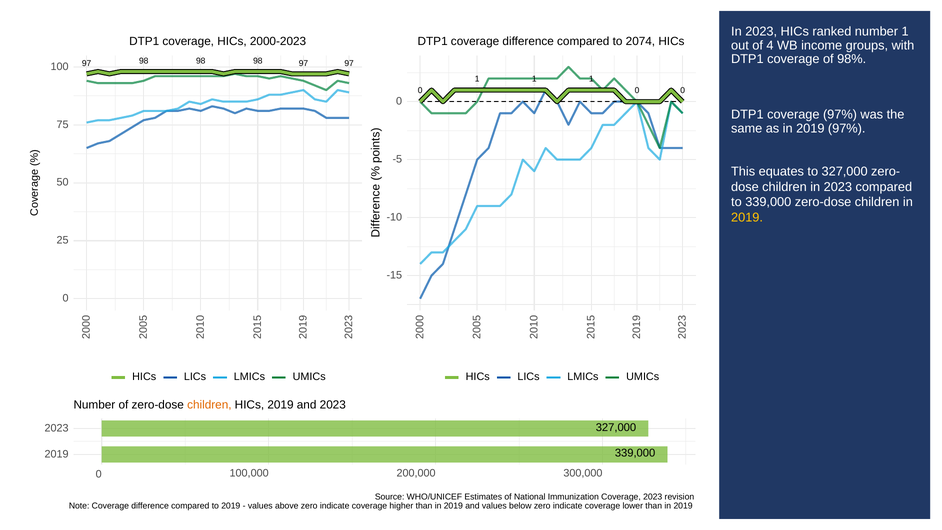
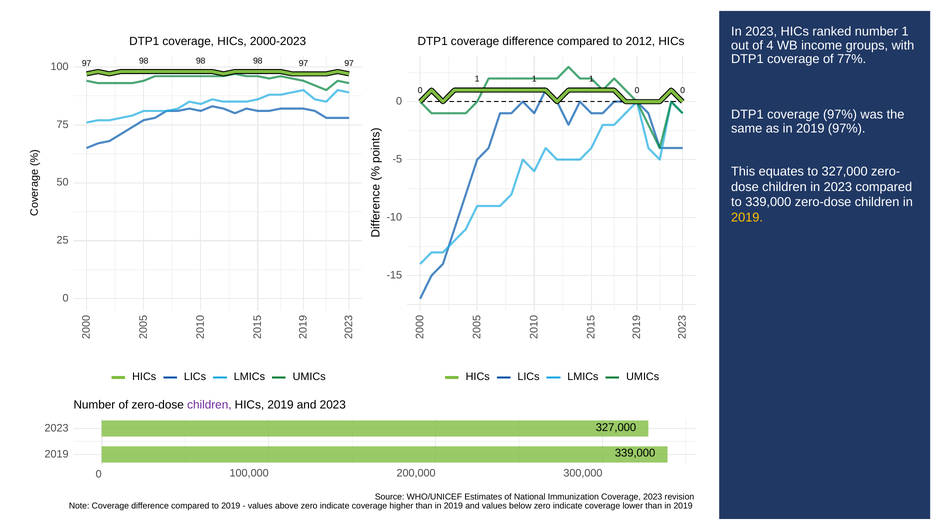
2074: 2074 -> 2012
98%: 98% -> 77%
children at (209, 405) colour: orange -> purple
